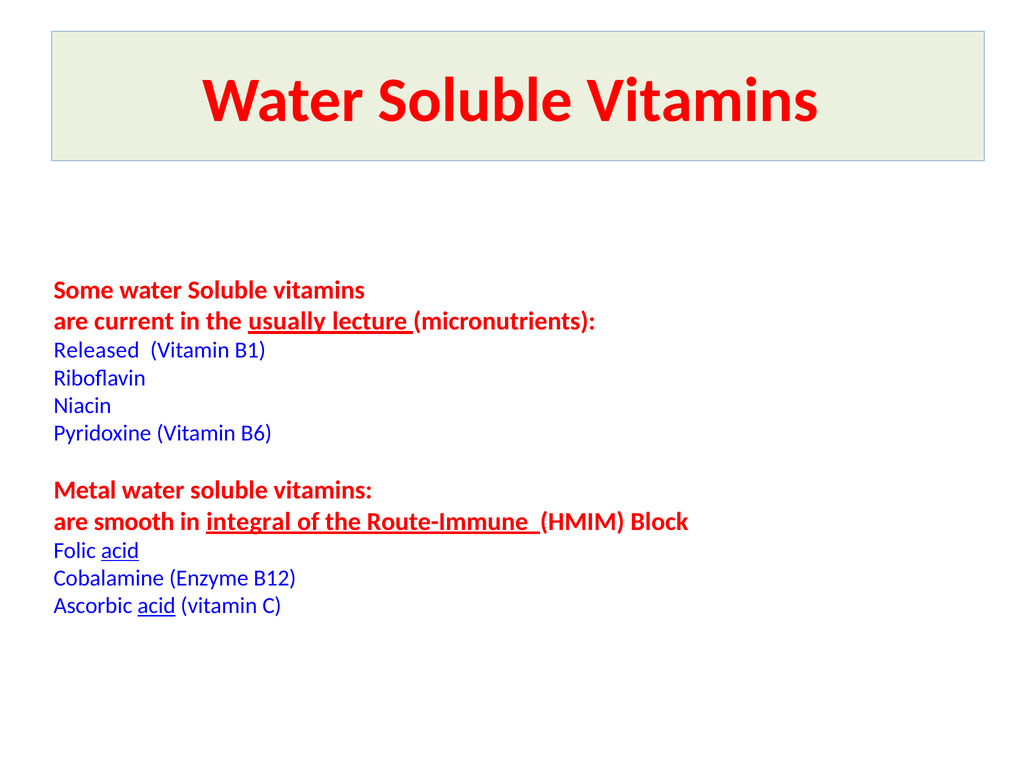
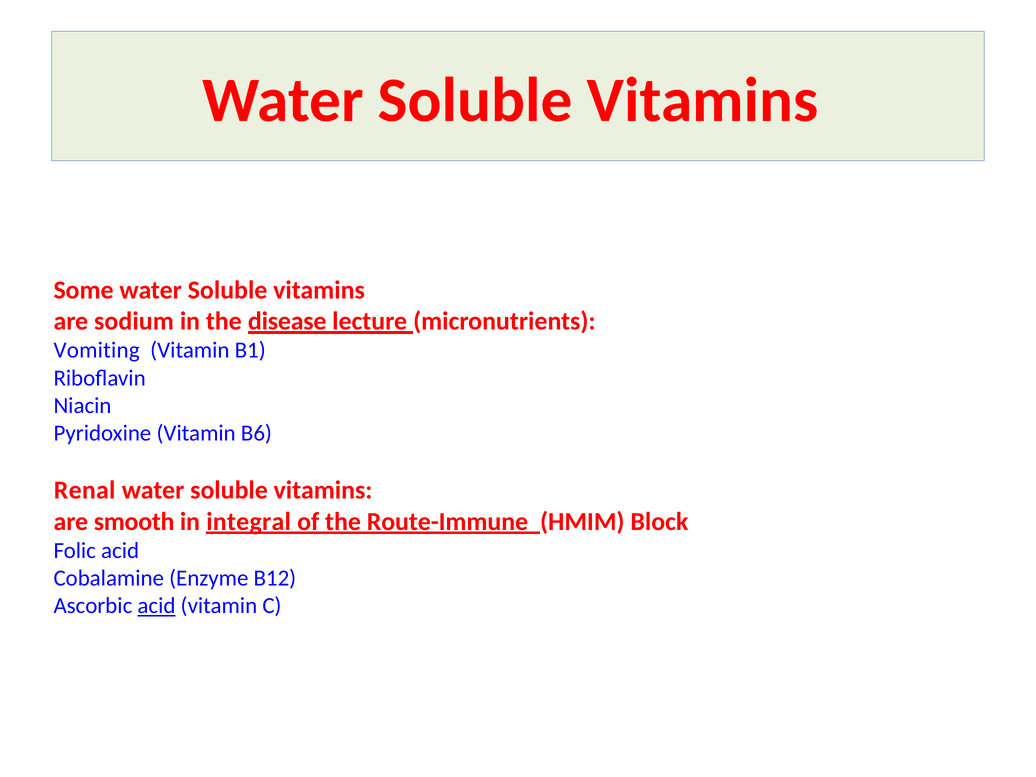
current: current -> sodium
usually: usually -> disease
Released: Released -> Vomiting
Metal: Metal -> Renal
acid at (120, 551) underline: present -> none
